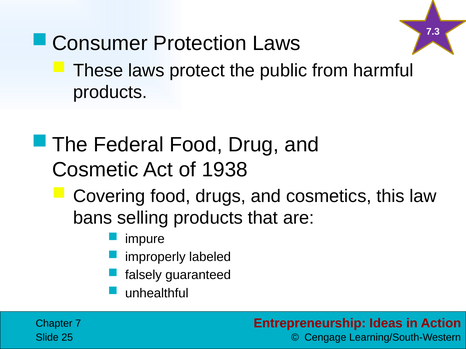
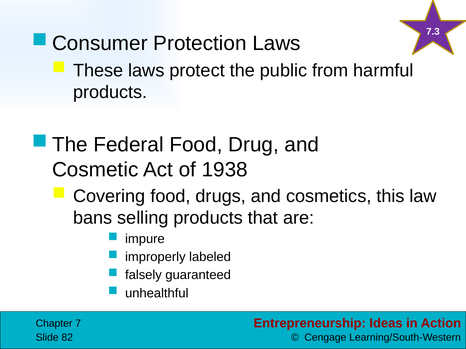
25: 25 -> 82
